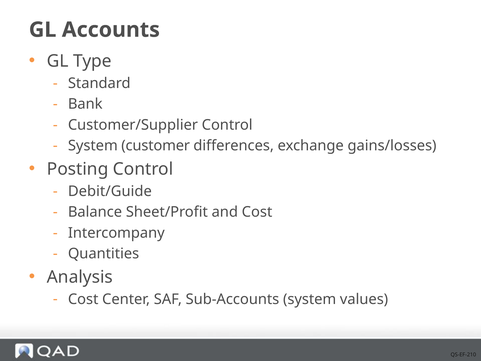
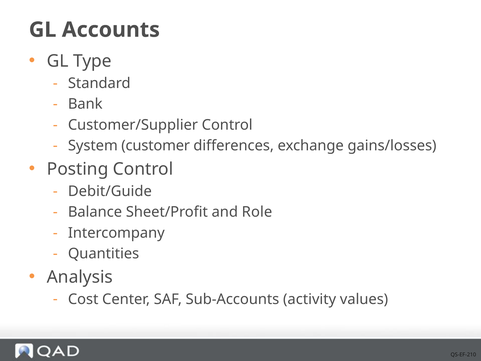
and Cost: Cost -> Role
Sub-Accounts system: system -> activity
